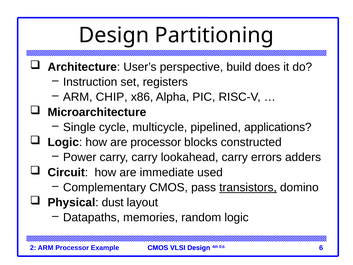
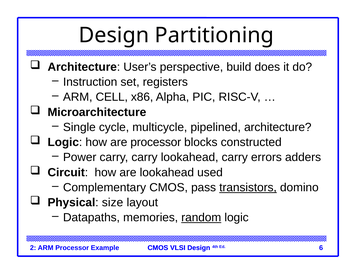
CHIP: CHIP -> CELL
pipelined applications: applications -> architecture
are immediate: immediate -> lookahead
dust: dust -> size
random underline: none -> present
